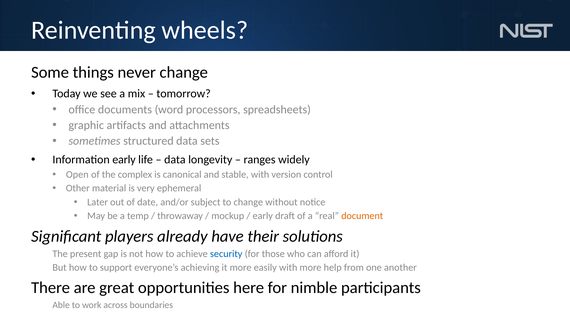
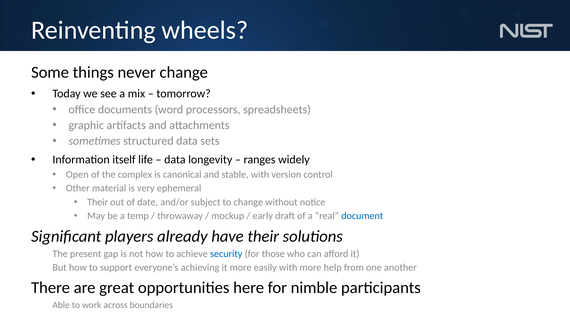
Information early: early -> itself
Later at (98, 203): Later -> Their
document colour: orange -> blue
